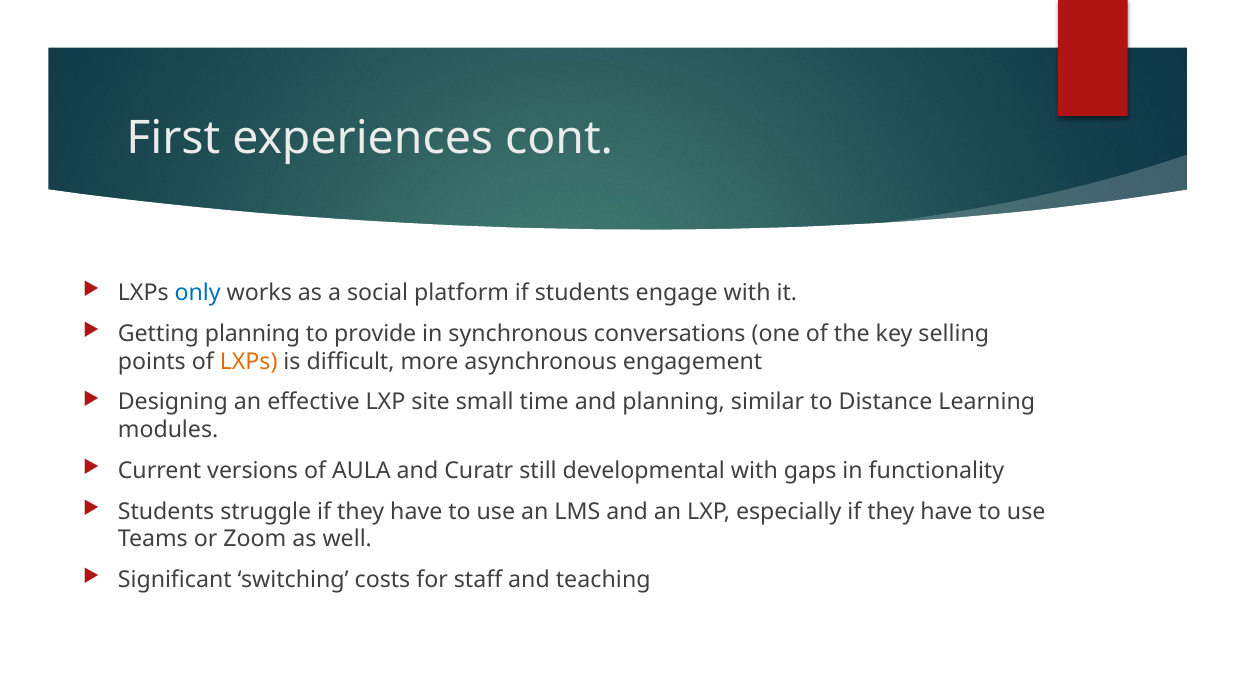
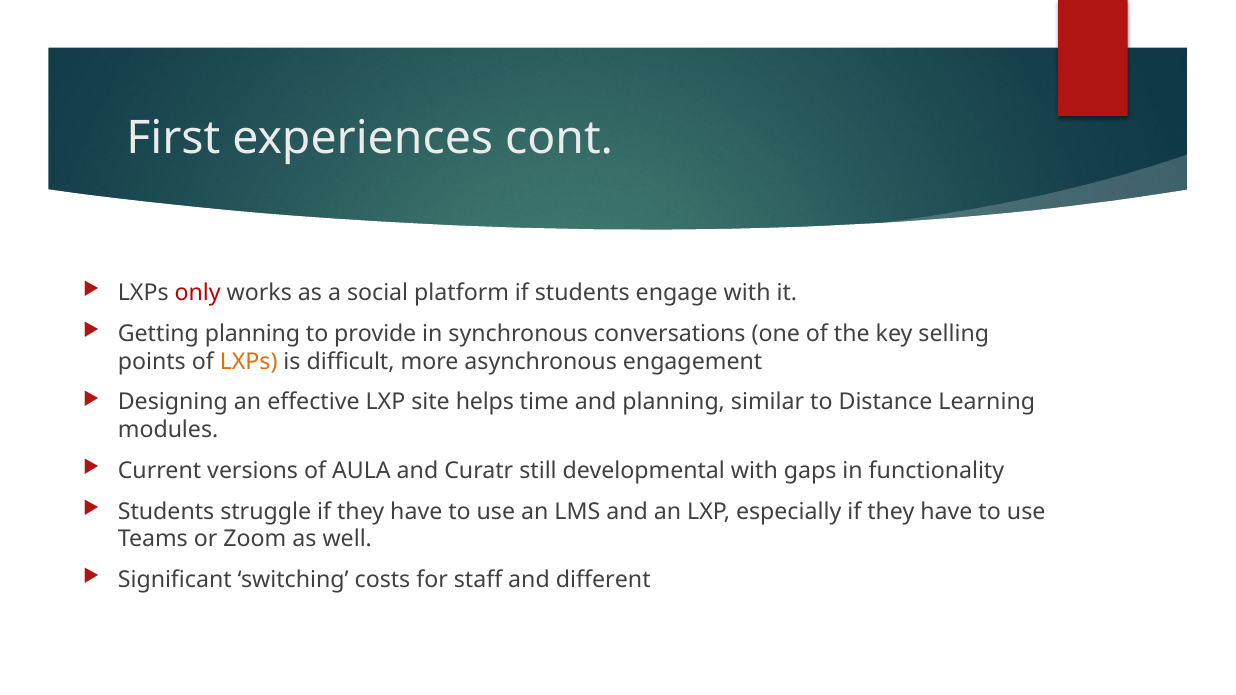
only colour: blue -> red
small: small -> helps
teaching: teaching -> different
